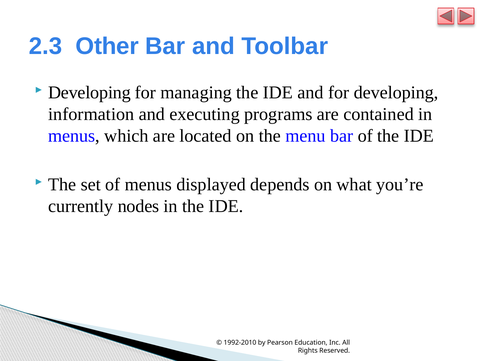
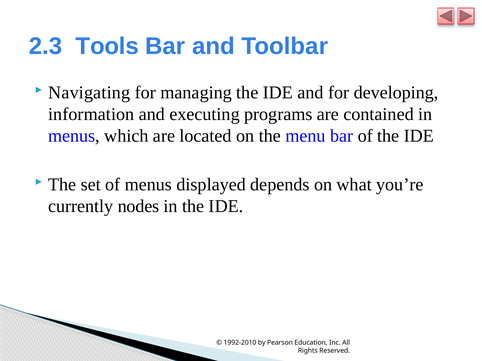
Other: Other -> Tools
Developing at (89, 93): Developing -> Navigating
